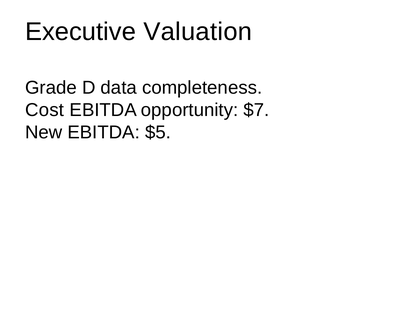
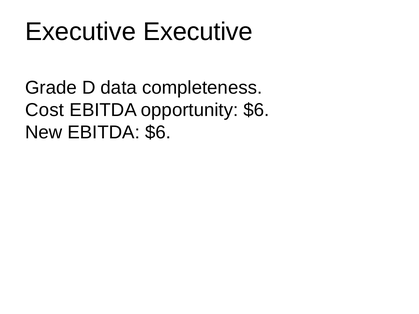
Executive Valuation: Valuation -> Executive
opportunity $7: $7 -> $6
EBITDA $5: $5 -> $6
